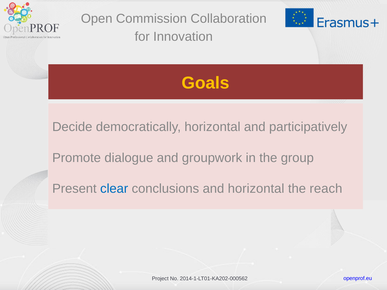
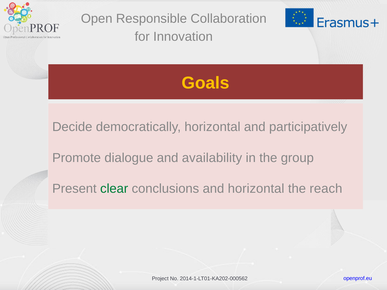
Commission: Commission -> Responsible
groupwork: groupwork -> availability
clear colour: blue -> green
